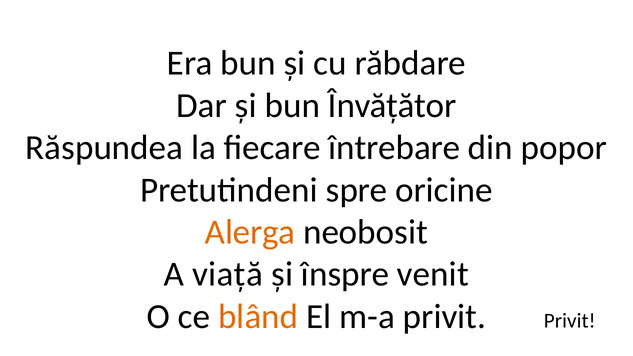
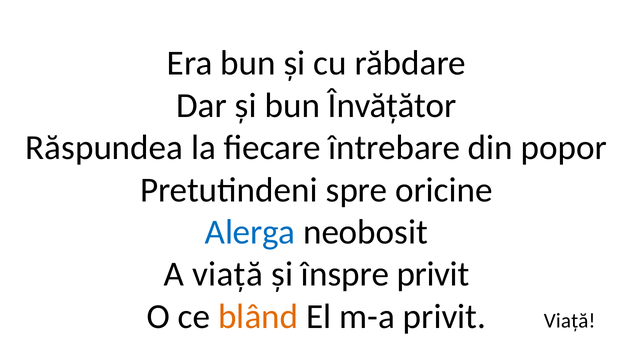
Alerga colour: orange -> blue
înspre venit: venit -> privit
privit Privit: Privit -> Viață
